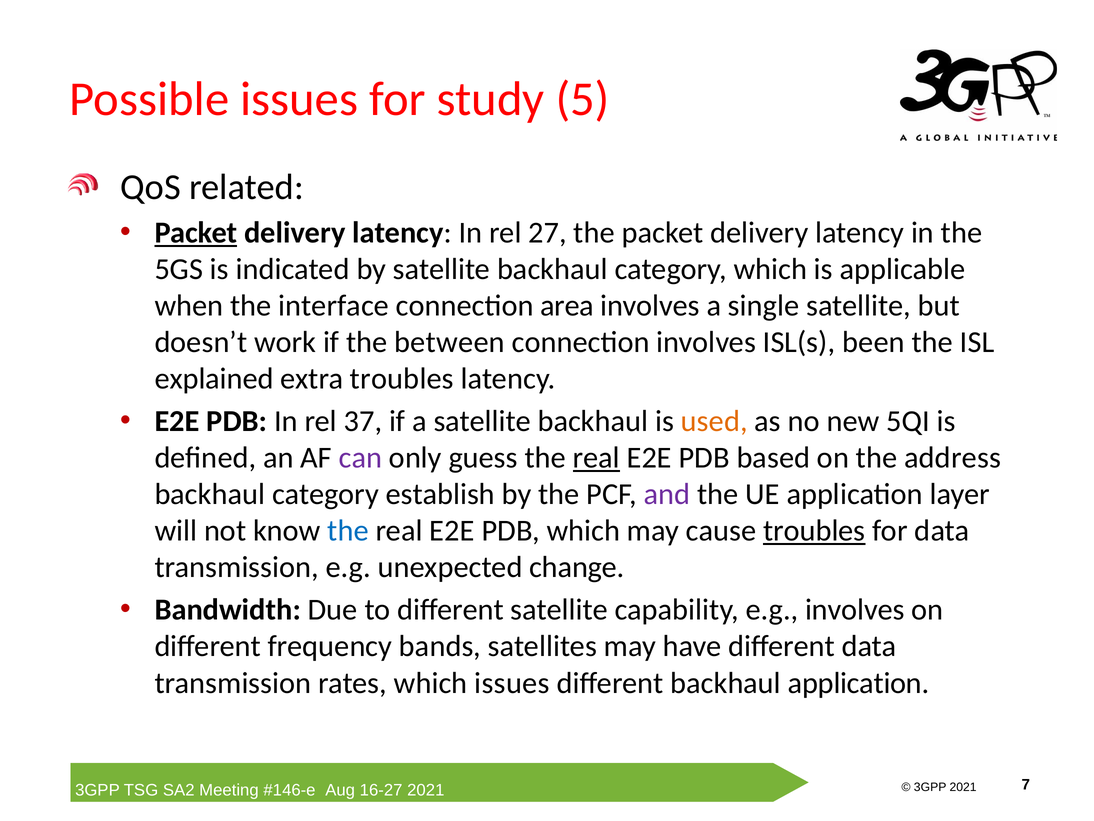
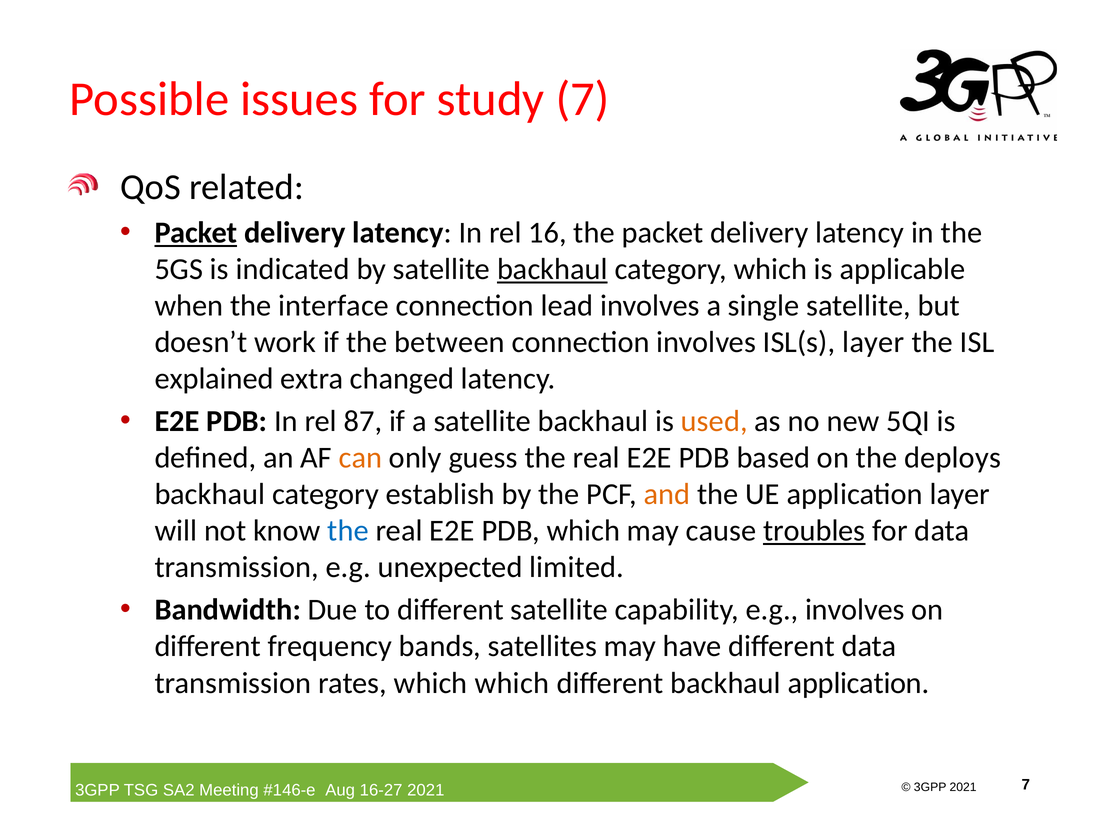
study 5: 5 -> 7
27: 27 -> 16
backhaul at (552, 269) underline: none -> present
area: area -> lead
ISL(s been: been -> layer
extra troubles: troubles -> changed
37: 37 -> 87
can colour: purple -> orange
real at (596, 458) underline: present -> none
address: address -> deploys
and colour: purple -> orange
change: change -> limited
which issues: issues -> which
